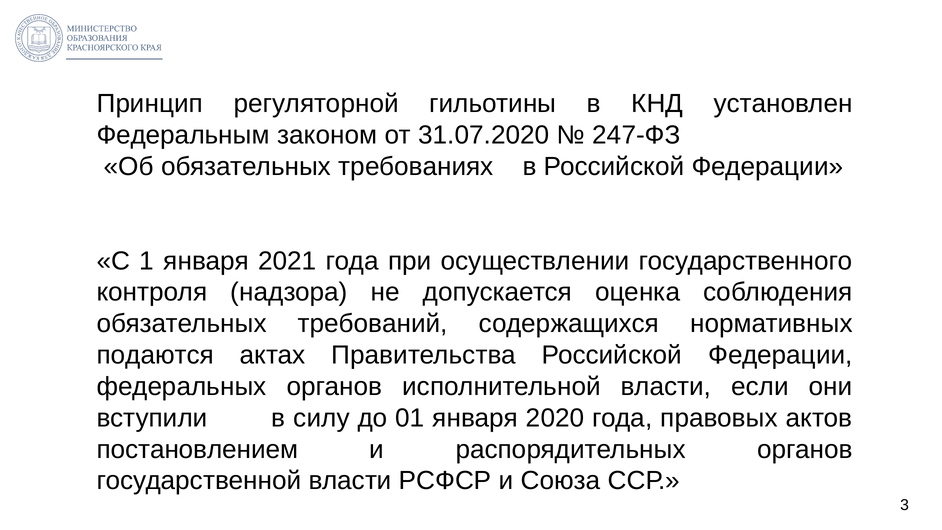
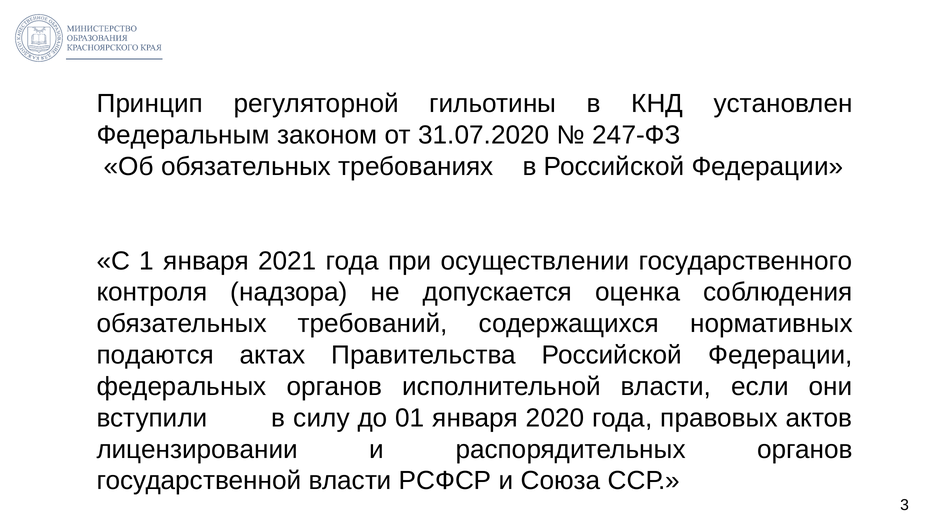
постановлением: постановлением -> лицензировании
